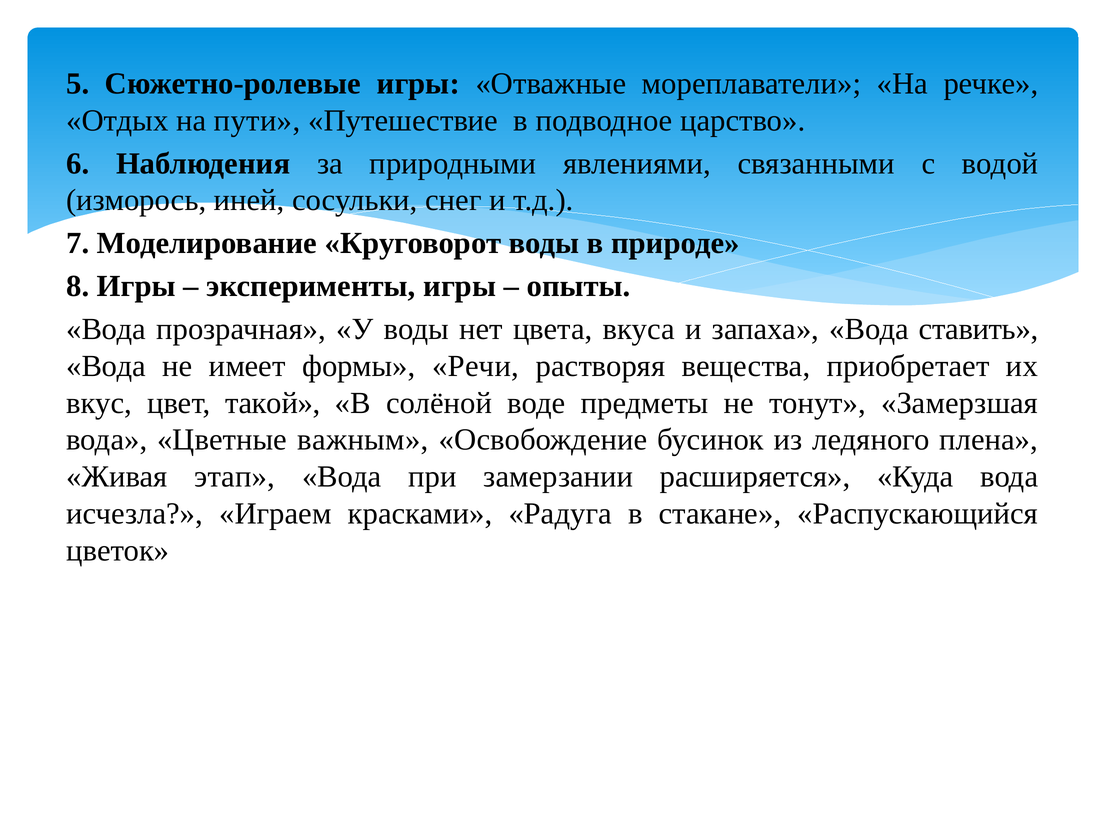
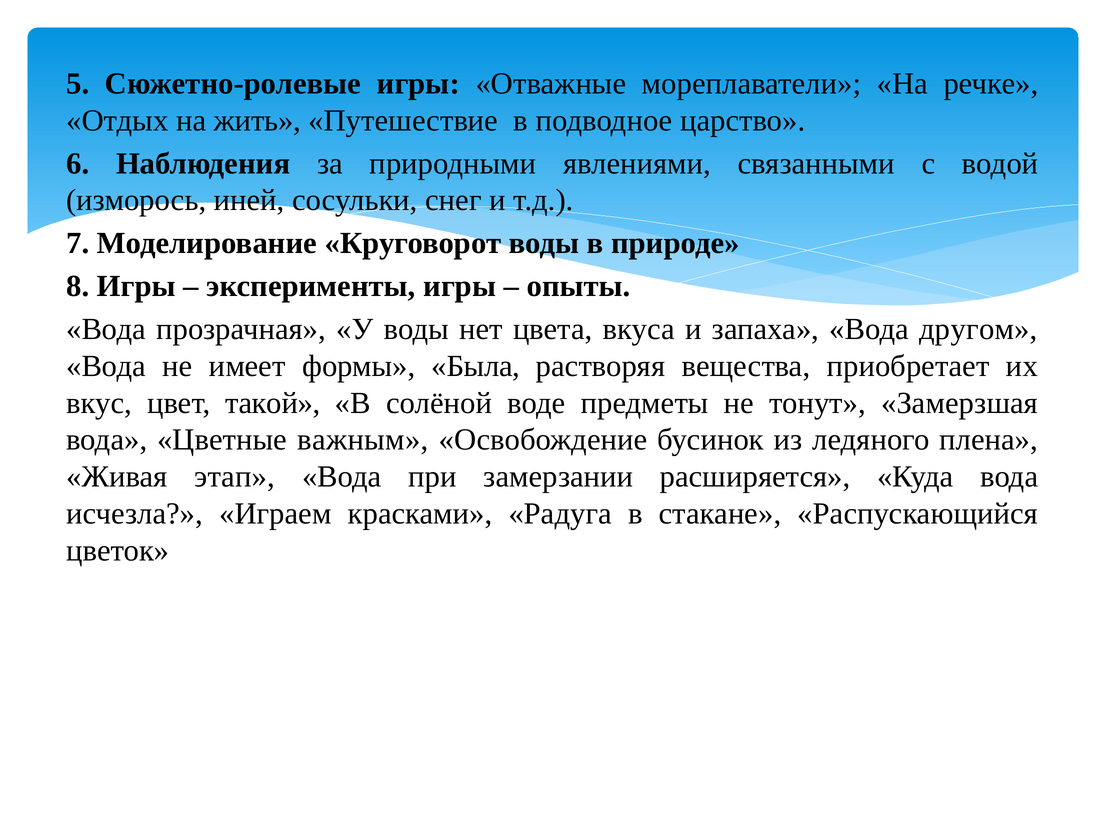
пути: пути -> жить
ставить: ставить -> другом
Речи: Речи -> Была
